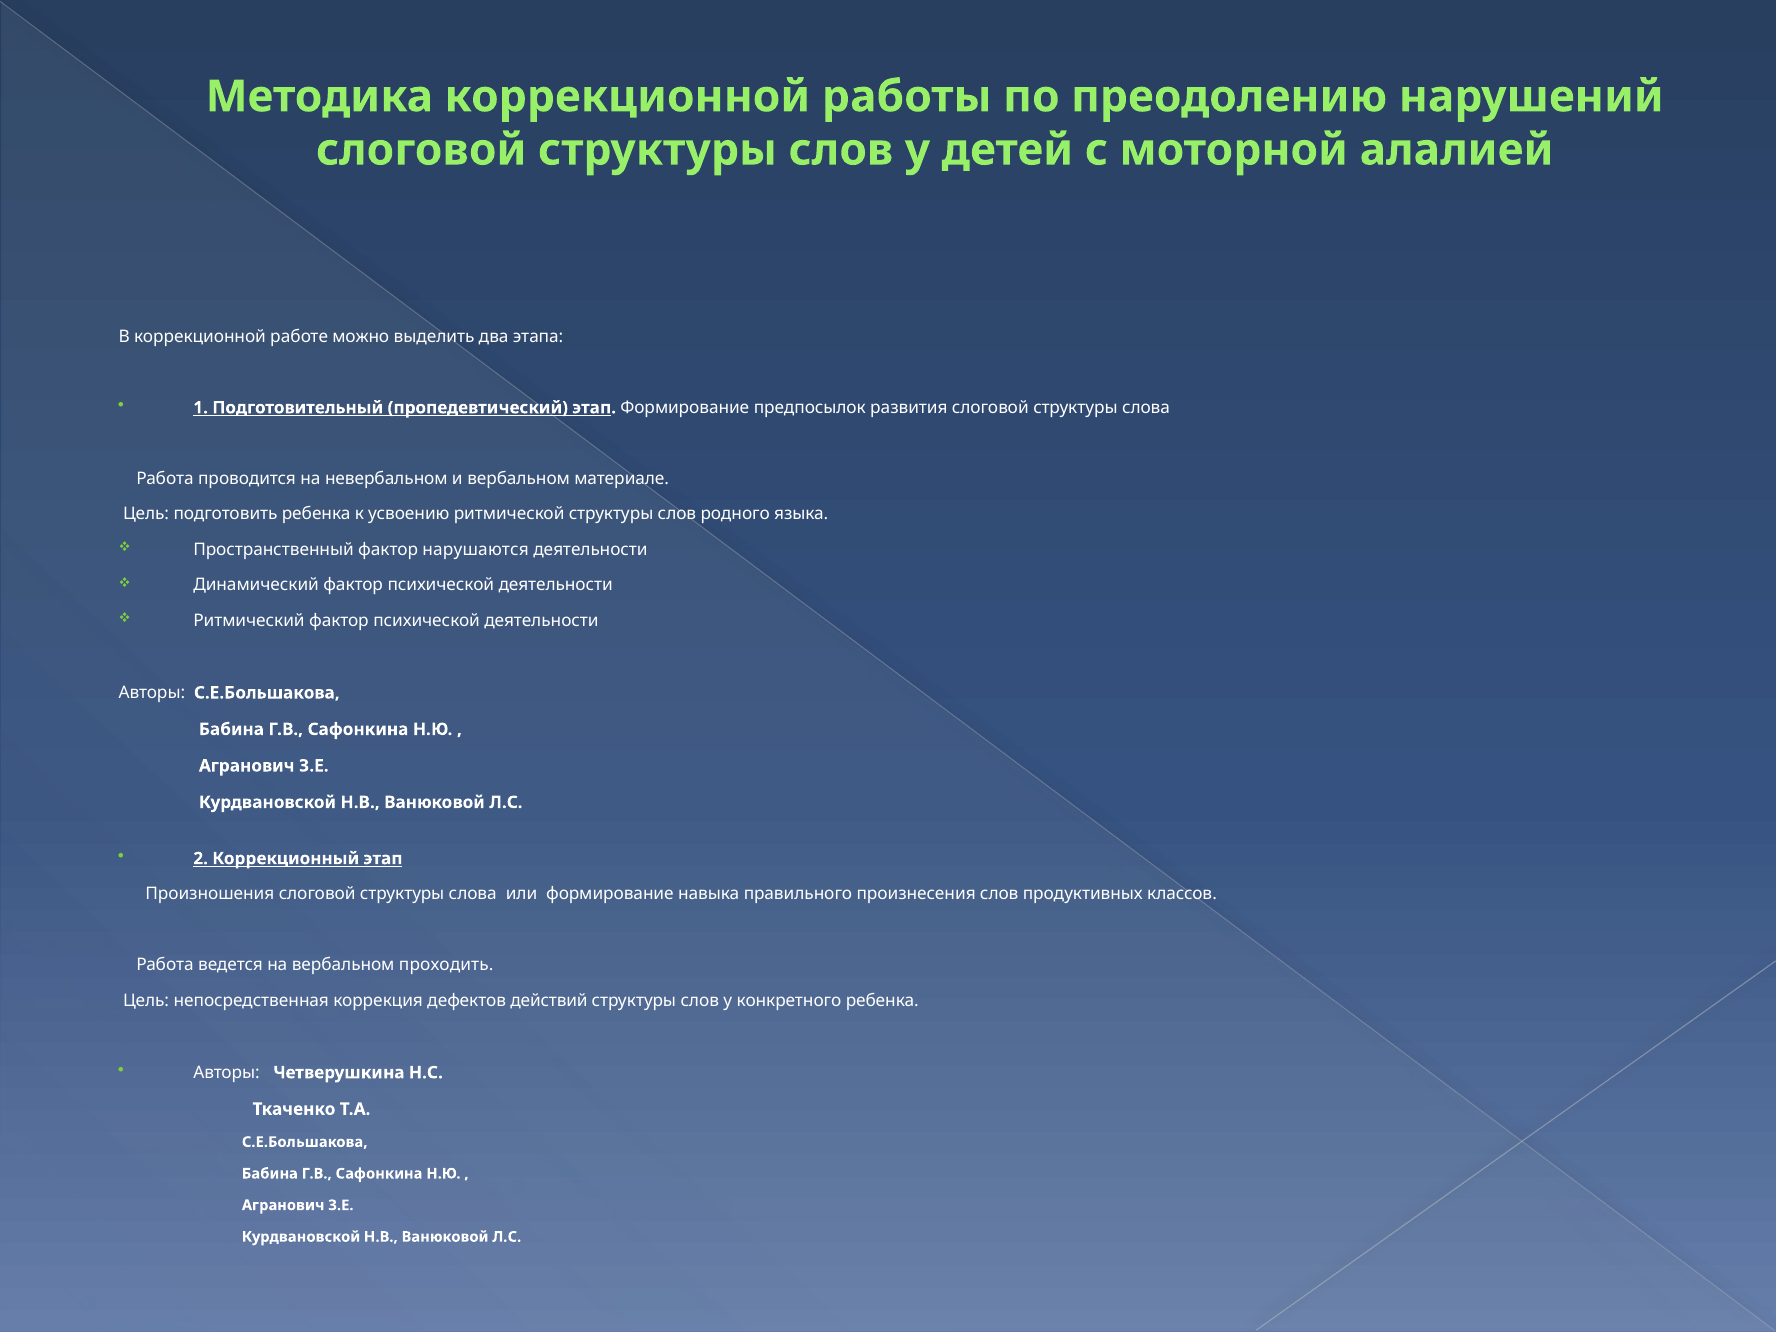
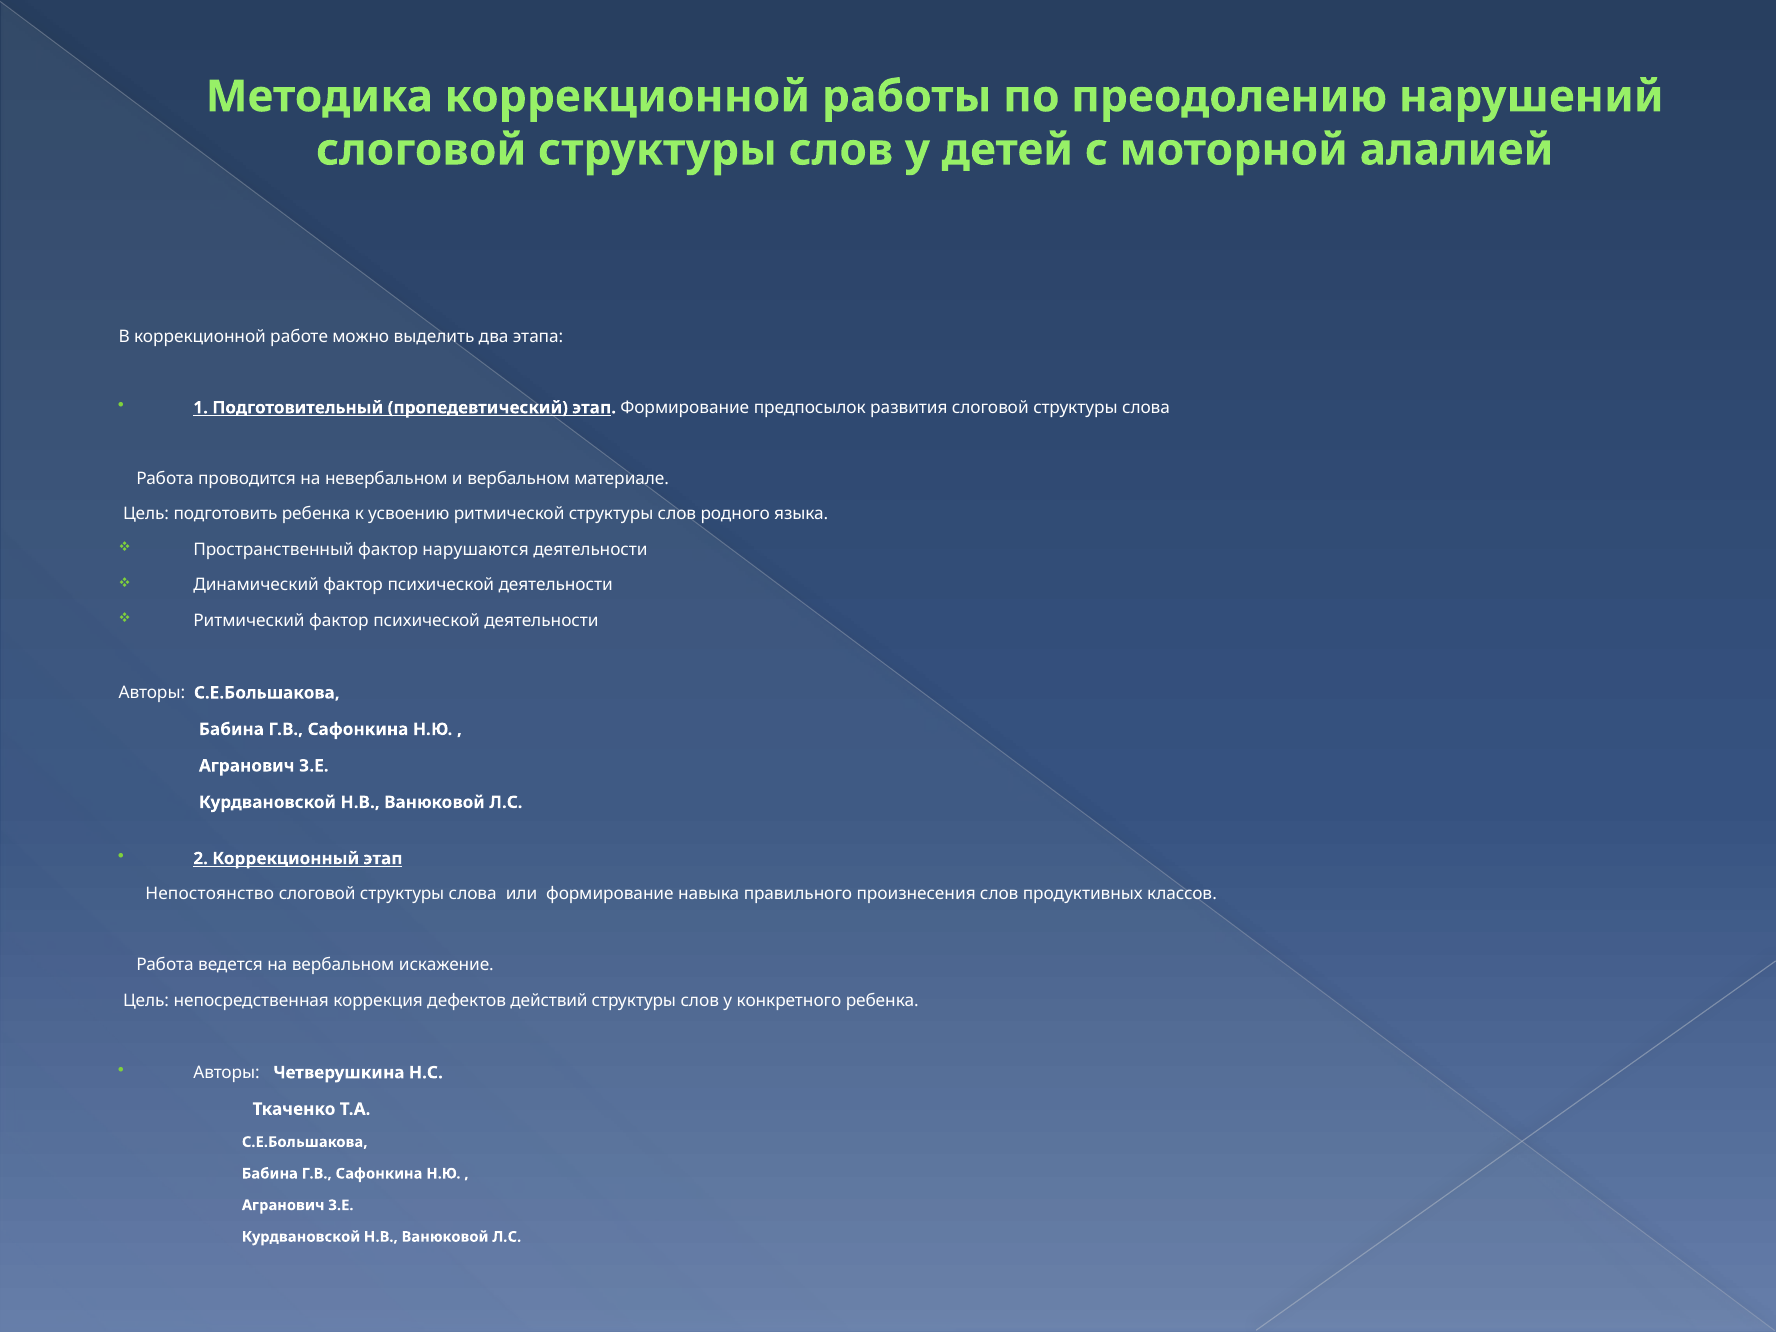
Произношения: Произношения -> Непостоянство
проходить: проходить -> искажение
